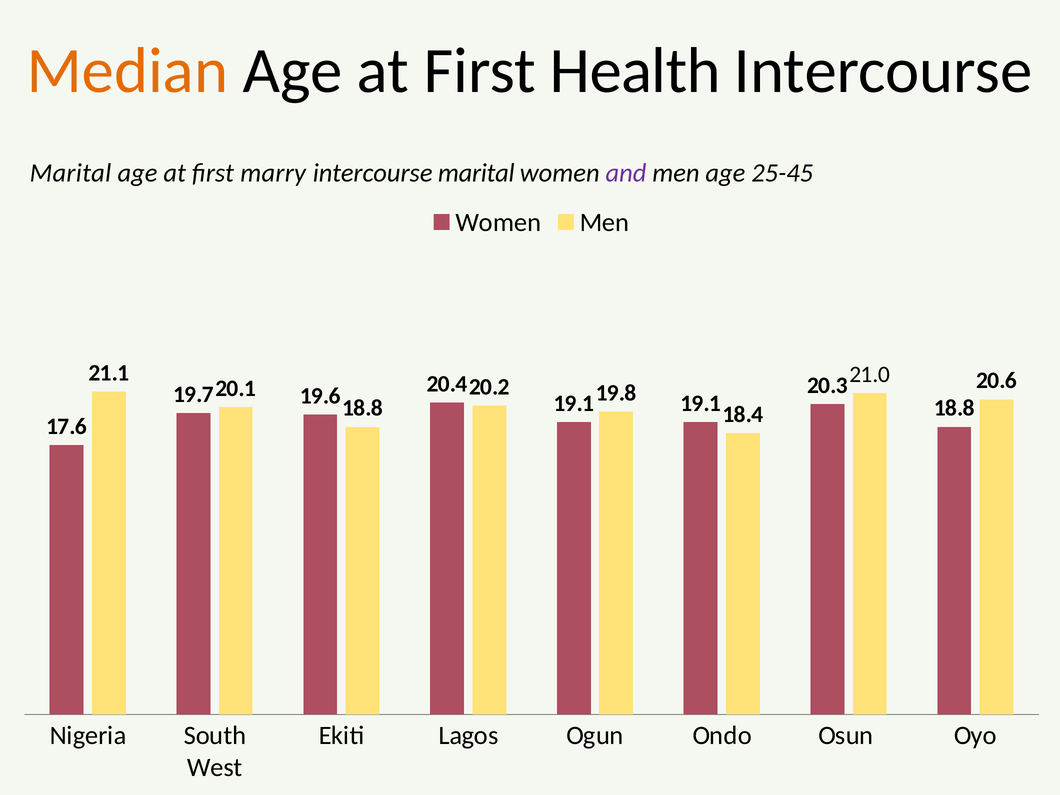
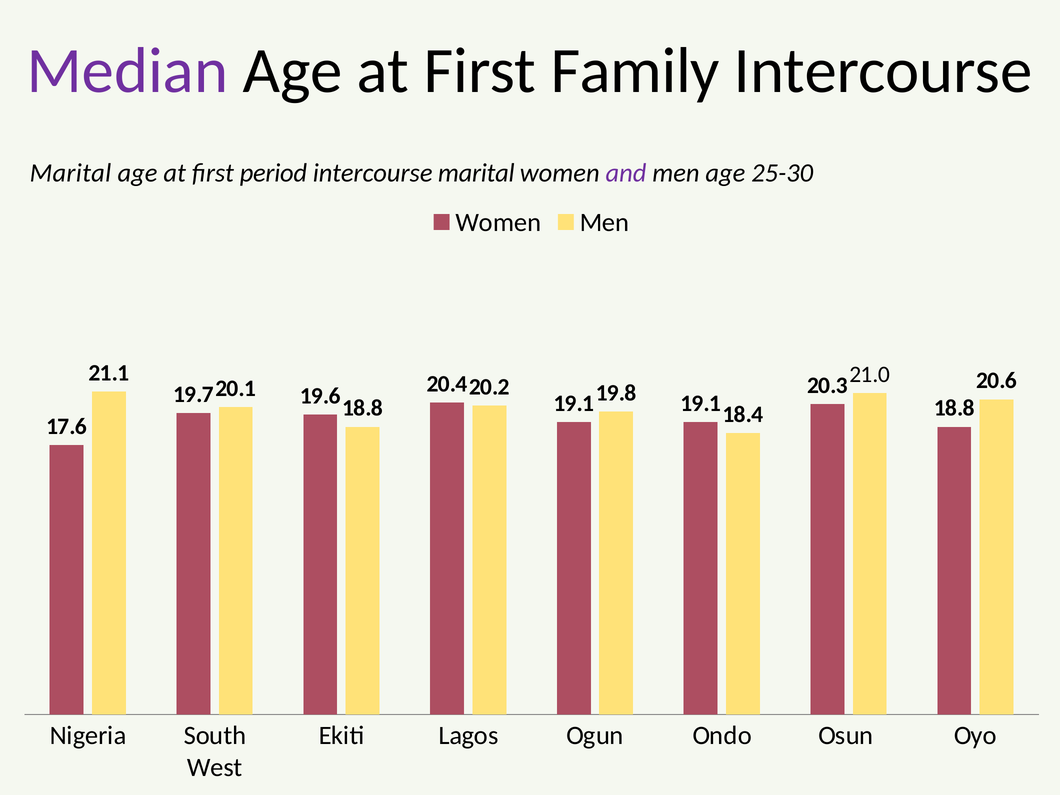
Median colour: orange -> purple
Health: Health -> Family
marry: marry -> period
25-45: 25-45 -> 25-30
